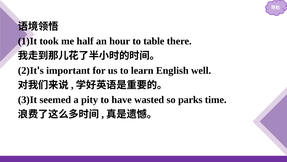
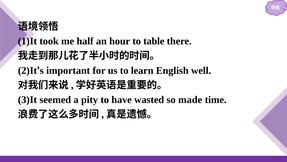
parks: parks -> made
